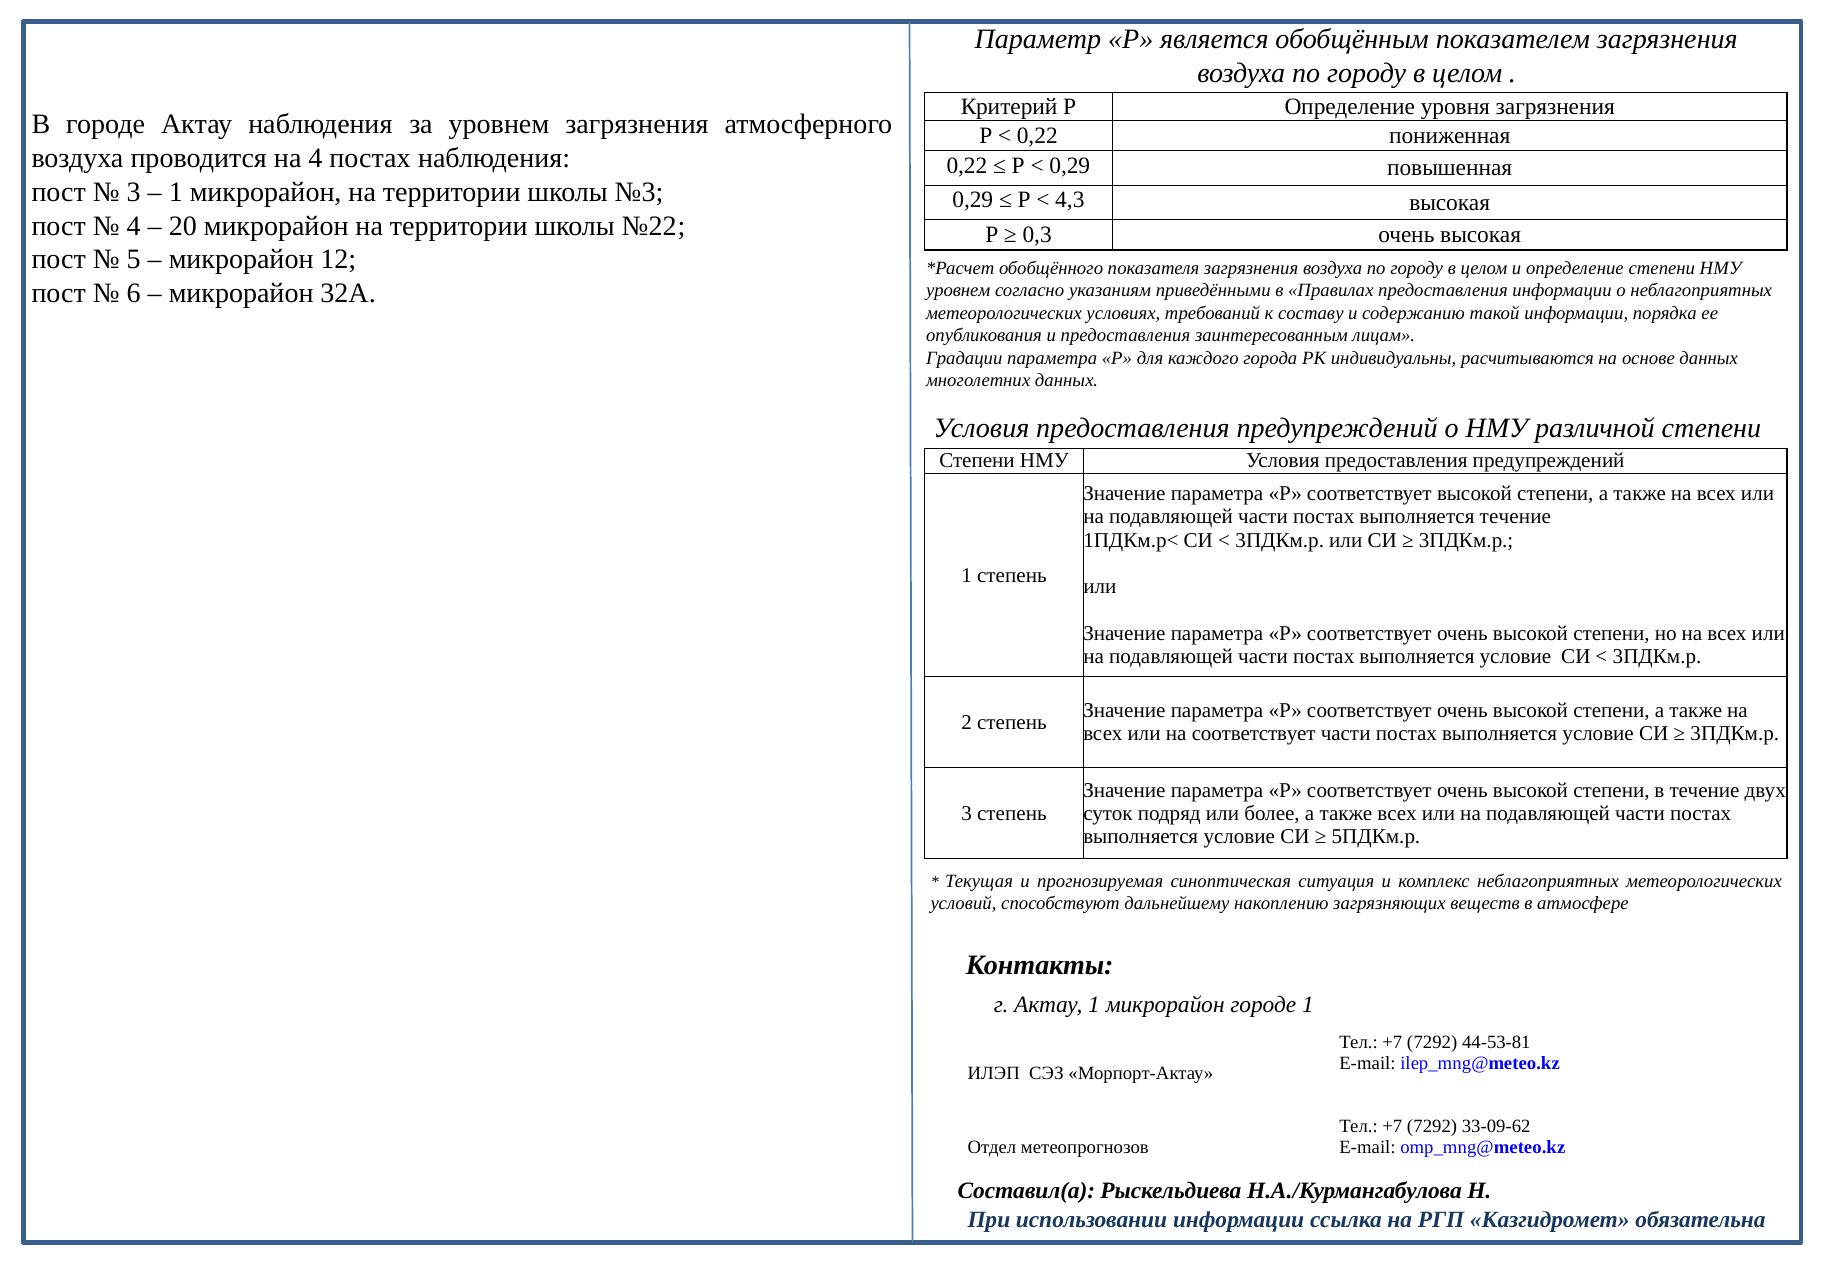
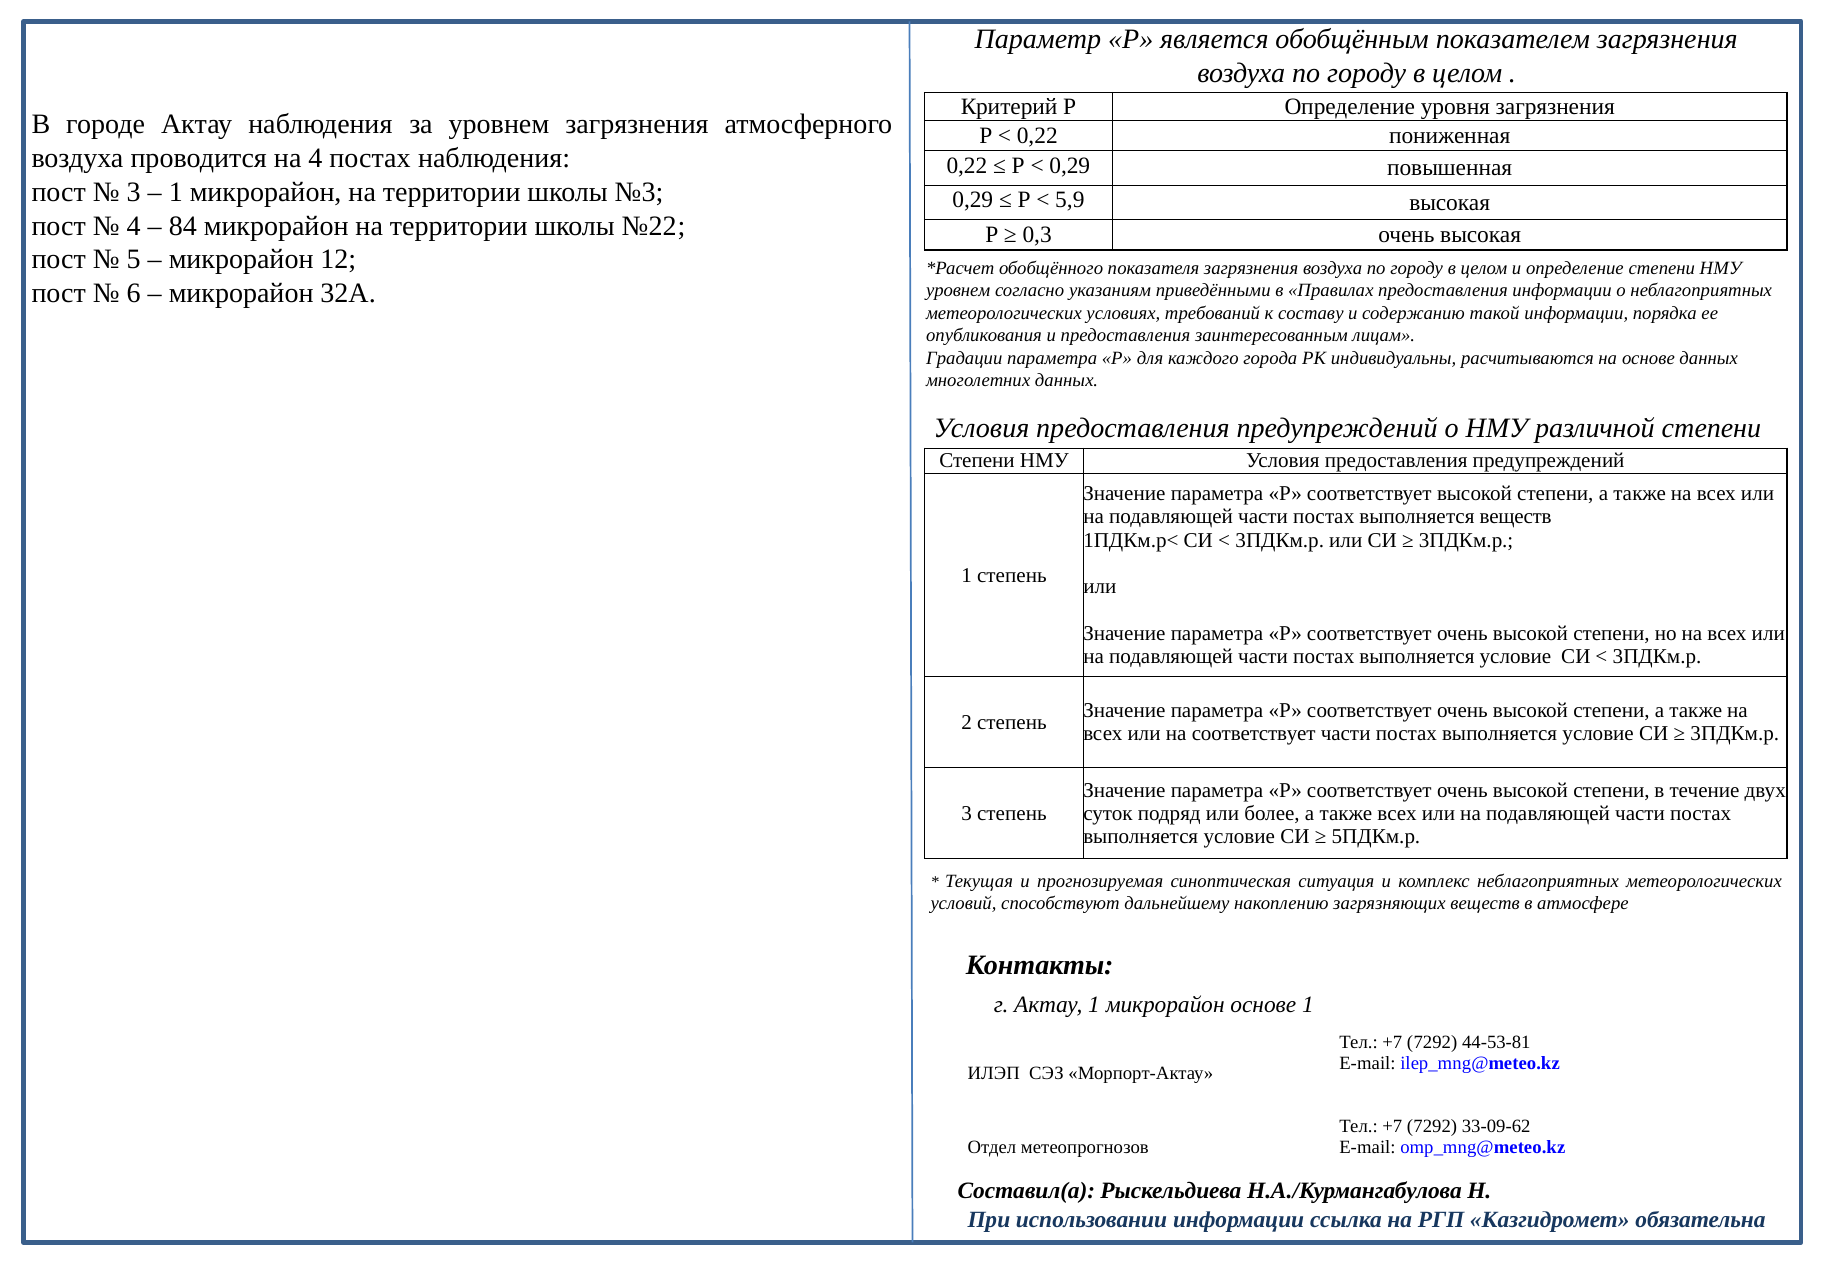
4,3: 4,3 -> 5,9
20: 20 -> 84
выполняется течение: течение -> веществ
микрорайон городе: городе -> основе
